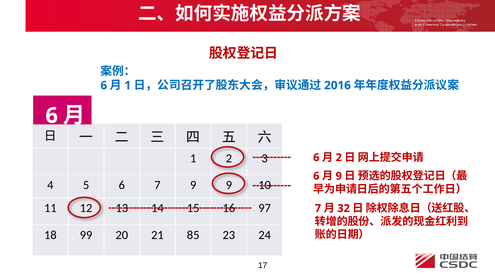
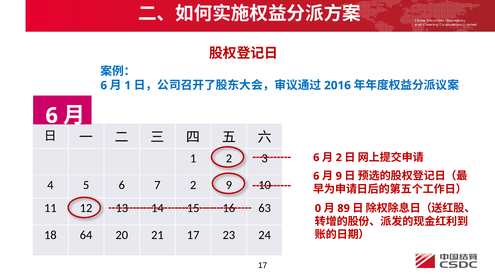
7 9: 9 -> 2
97: 97 -> 63
7 at (318, 209): 7 -> 0
32: 32 -> 89
99: 99 -> 64
21 85: 85 -> 17
